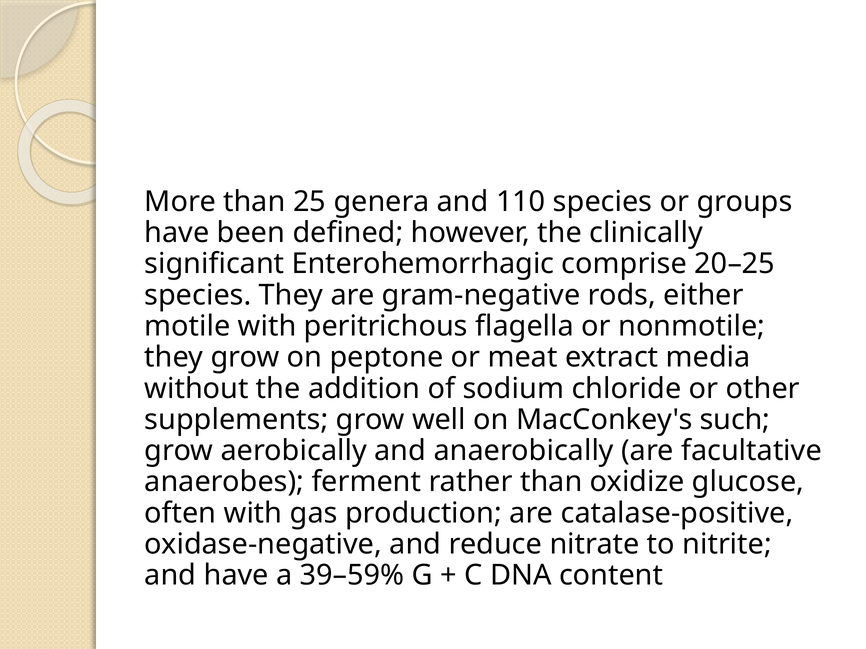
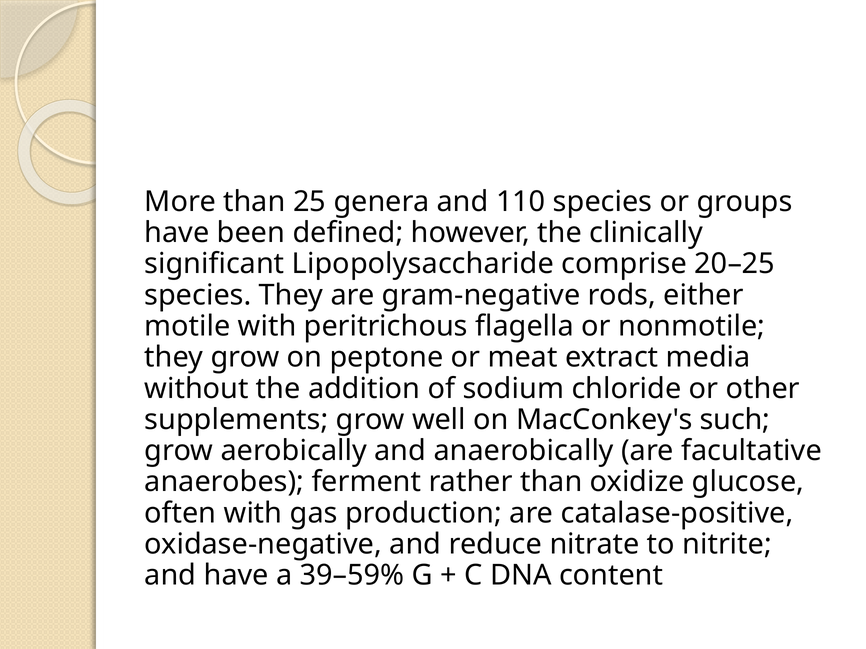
Enterohemorrhagic: Enterohemorrhagic -> Lipopolysaccharide
